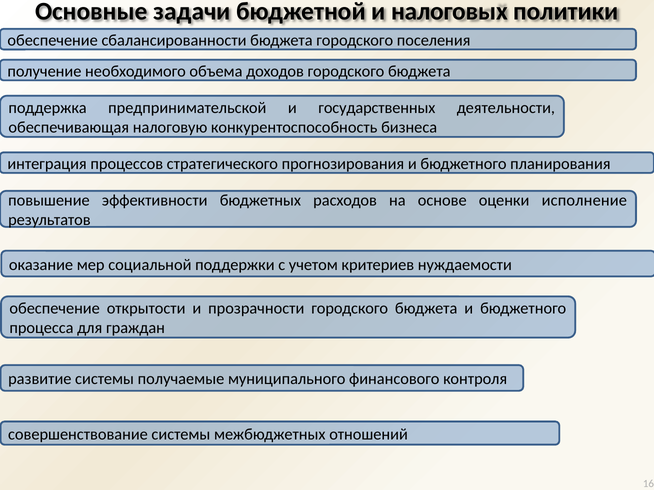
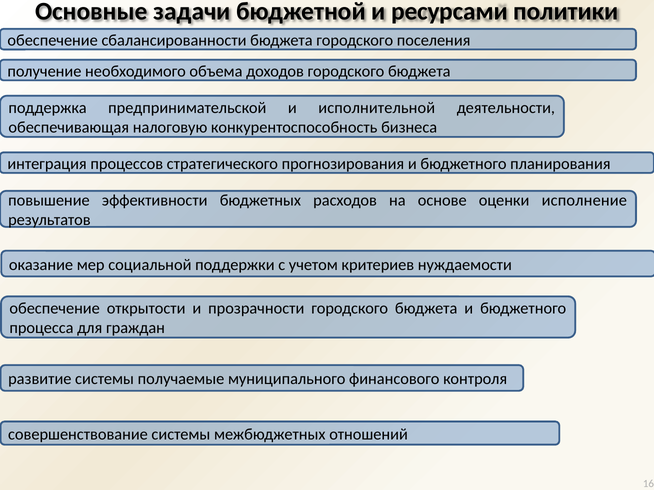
налоговых: налоговых -> ресурсами
государственных: государственных -> исполнительной
